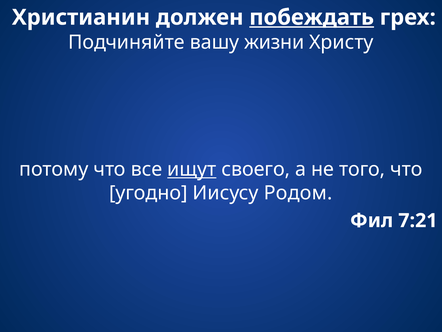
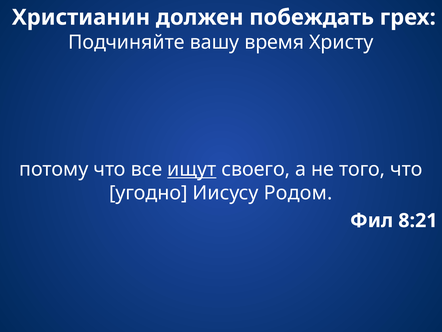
побеждать underline: present -> none
жизни: жизни -> время
7:21: 7:21 -> 8:21
